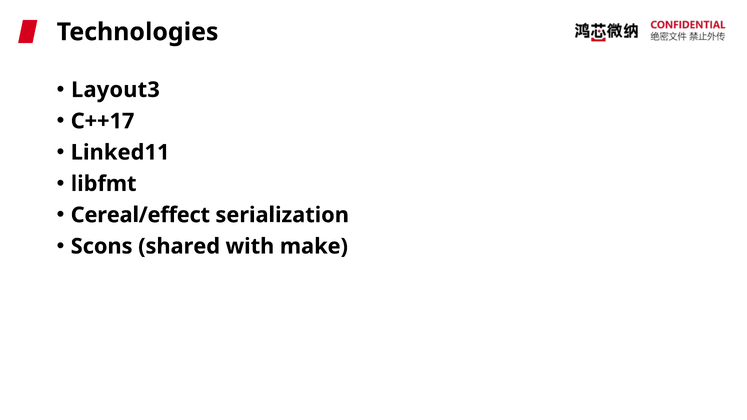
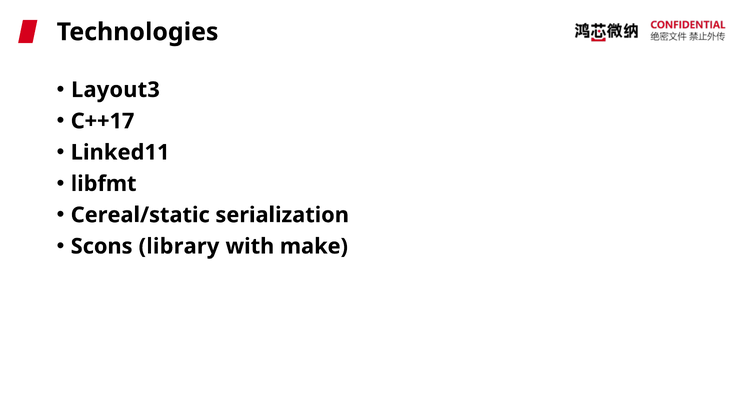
Cereal/effect: Cereal/effect -> Cereal/static
shared: shared -> library
